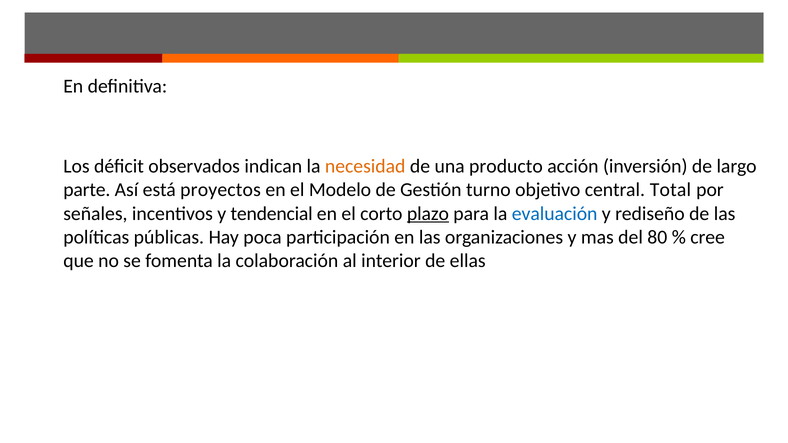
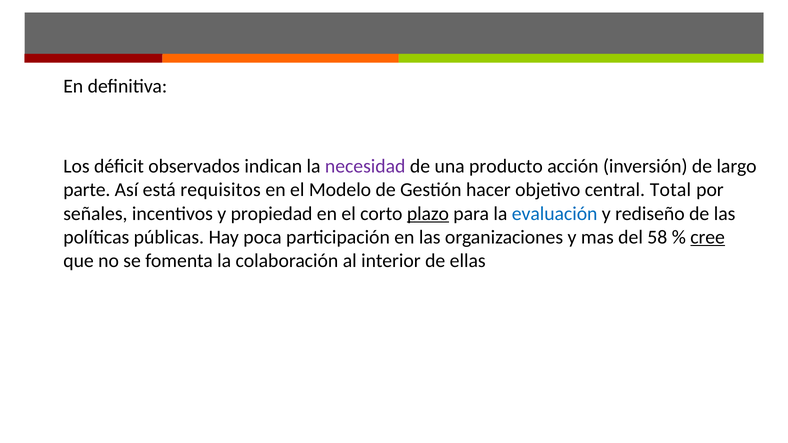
necesidad colour: orange -> purple
proyectos: proyectos -> requisitos
turno: turno -> hacer
tendencial: tendencial -> propiedad
80: 80 -> 58
cree underline: none -> present
